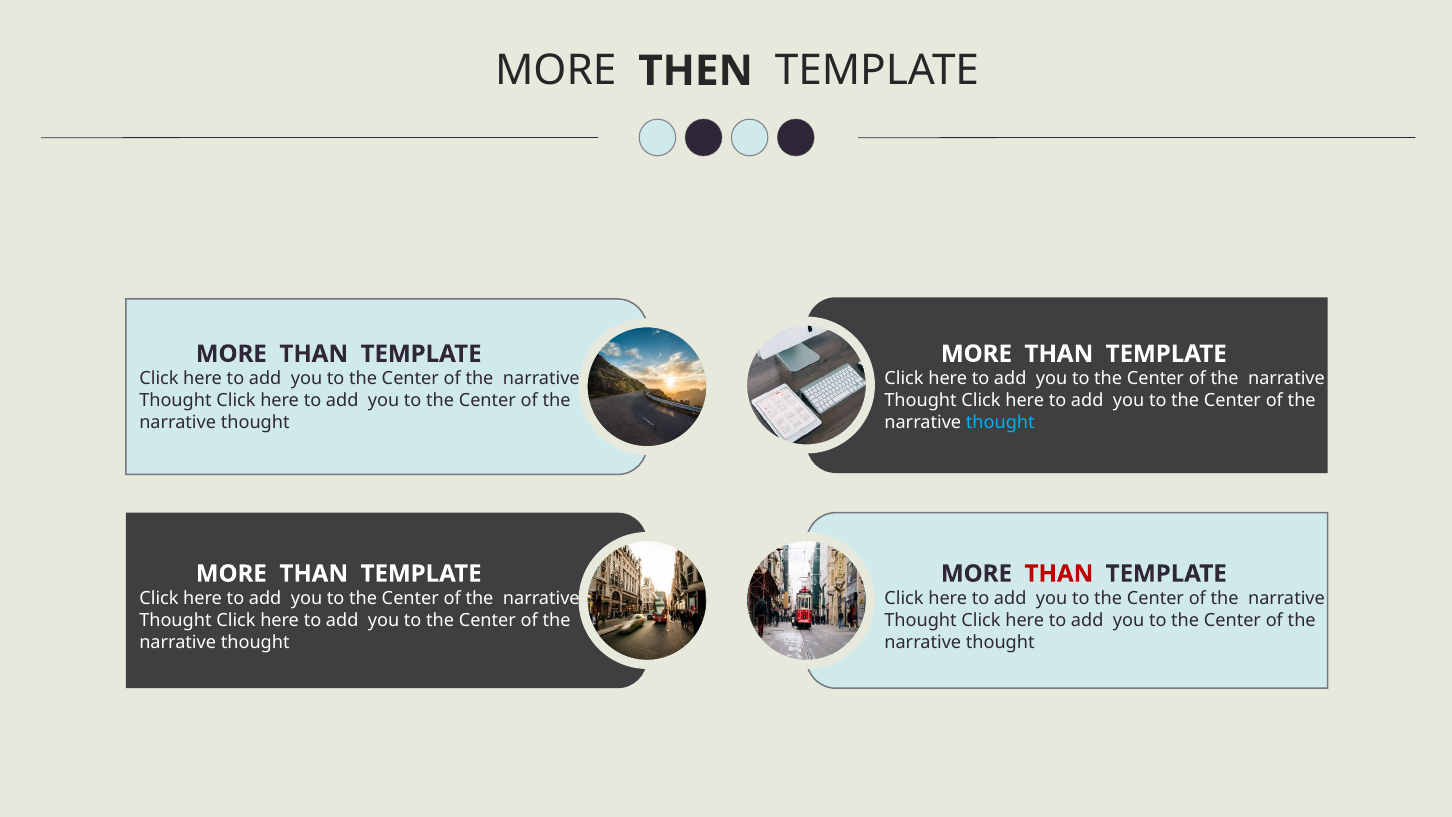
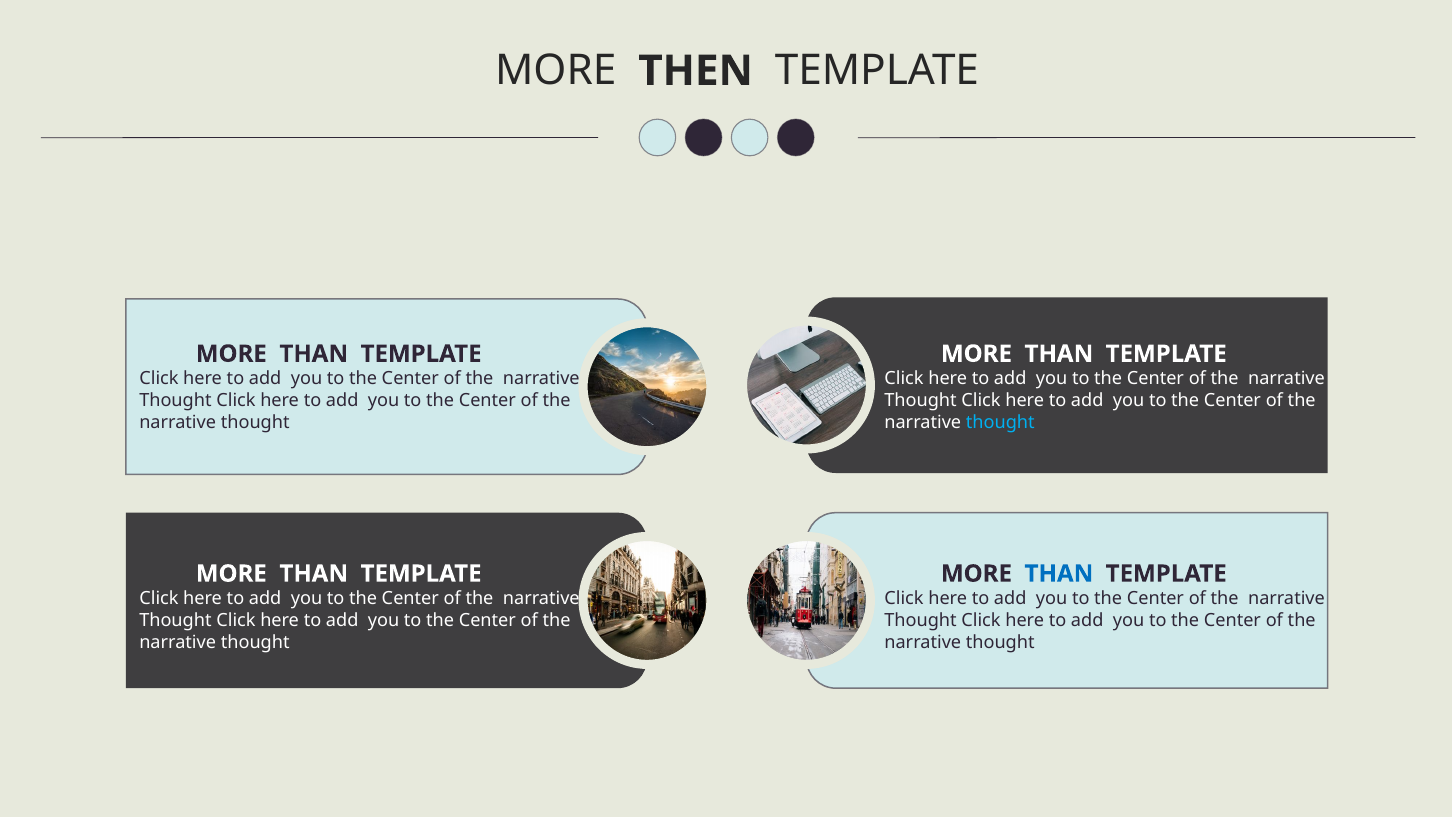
THAN at (1059, 574) colour: red -> blue
